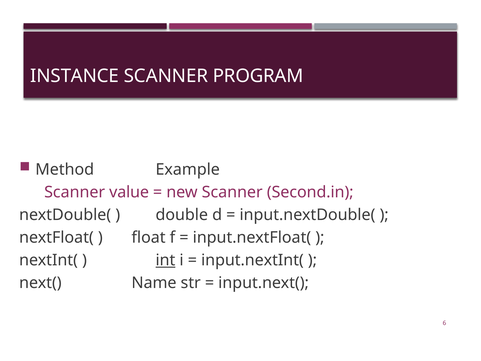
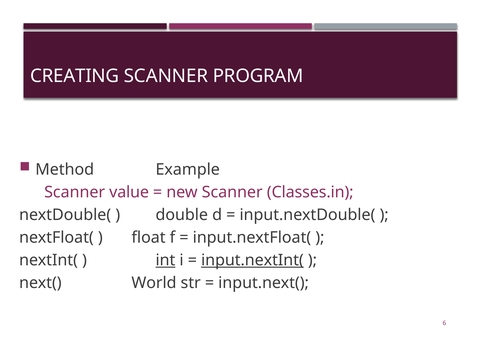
INSTANCE: INSTANCE -> CREATING
Second.in: Second.in -> Classes.in
input.nextInt( underline: none -> present
Name: Name -> World
